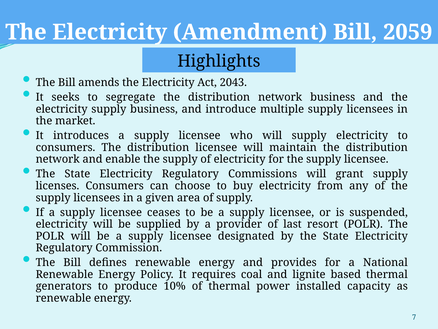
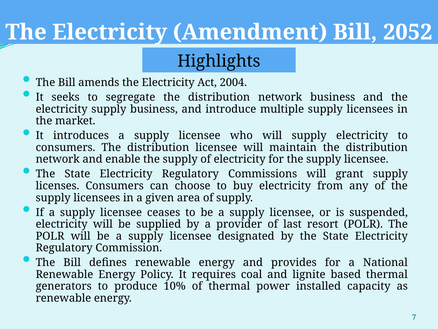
2059: 2059 -> 2052
2043: 2043 -> 2004
